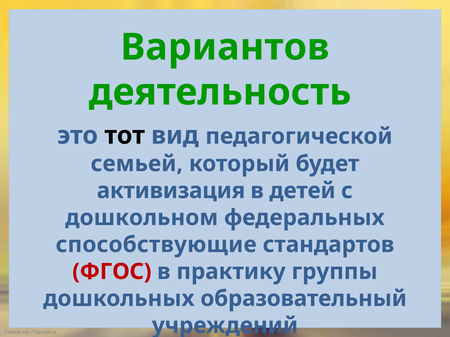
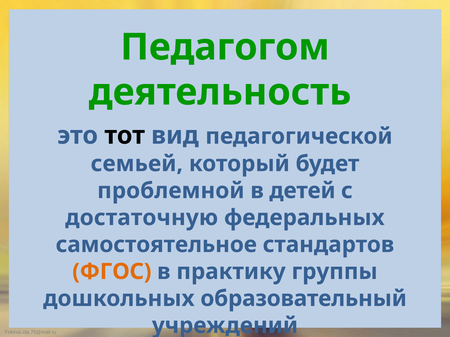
Вариантов: Вариантов -> Педагогом
активизация: активизация -> проблемной
дошкольном: дошкольном -> достаточную
способствующие: способствующие -> самостоятельное
ФГОС colour: red -> orange
